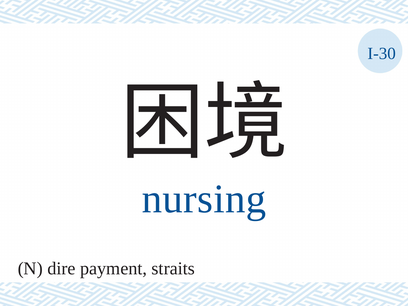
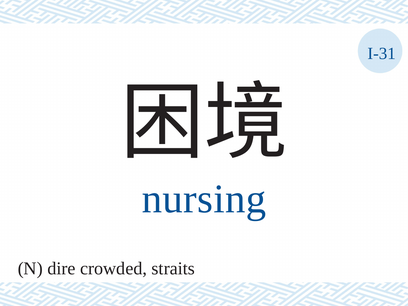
I-30: I-30 -> I-31
payment: payment -> crowded
